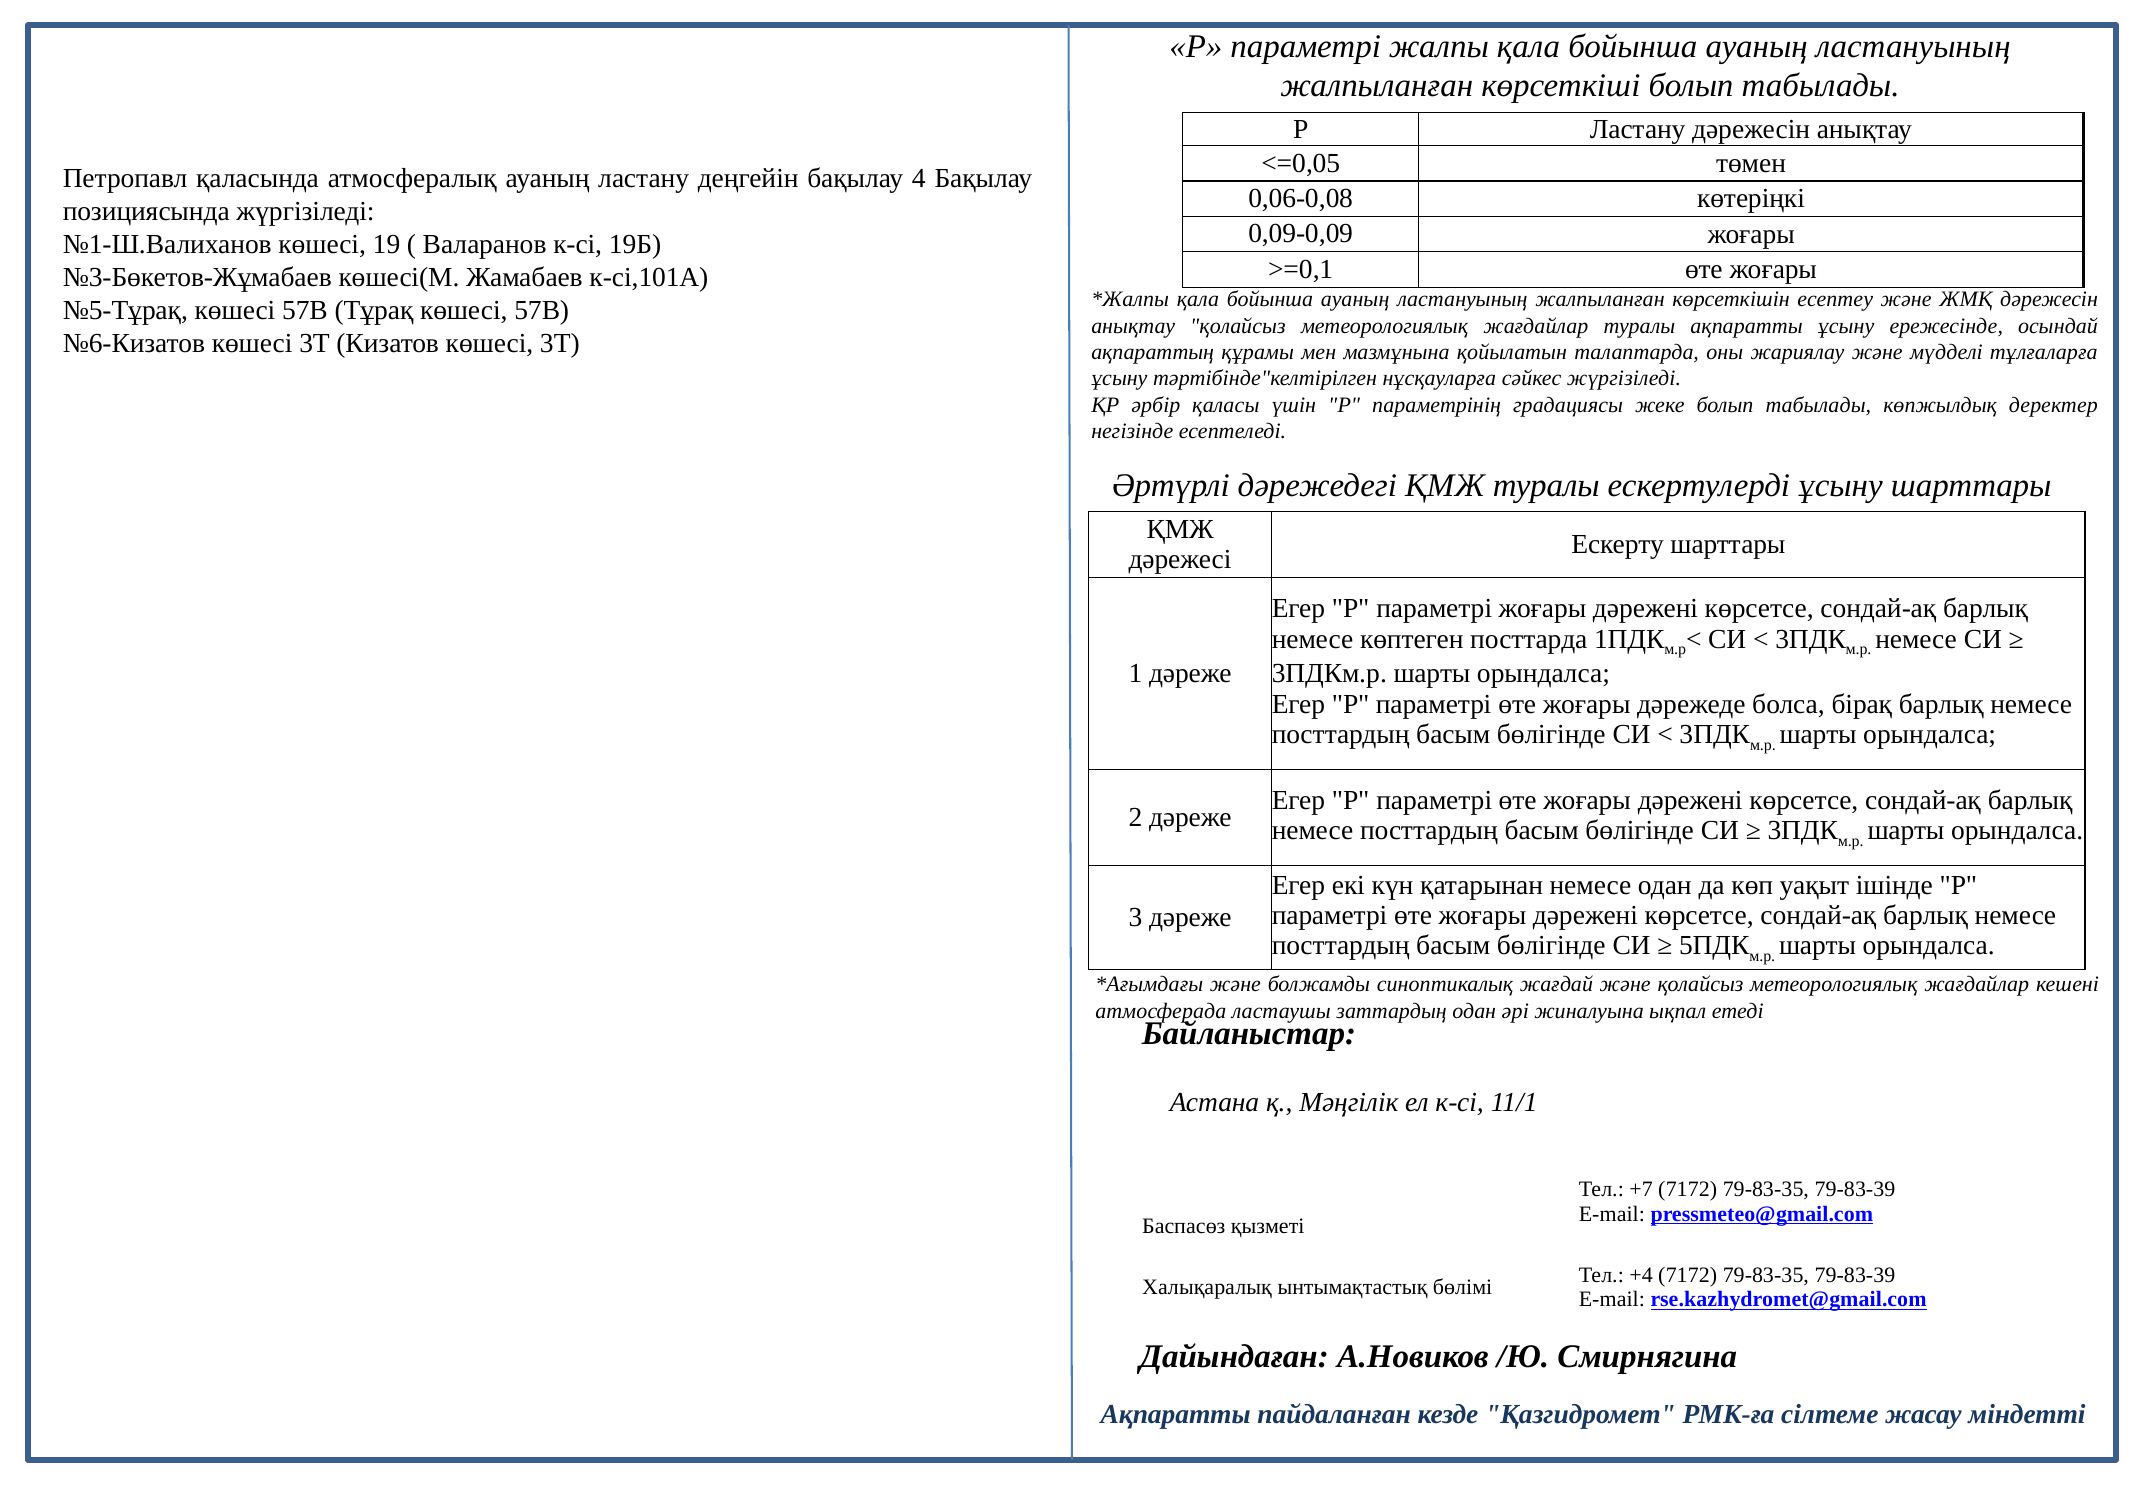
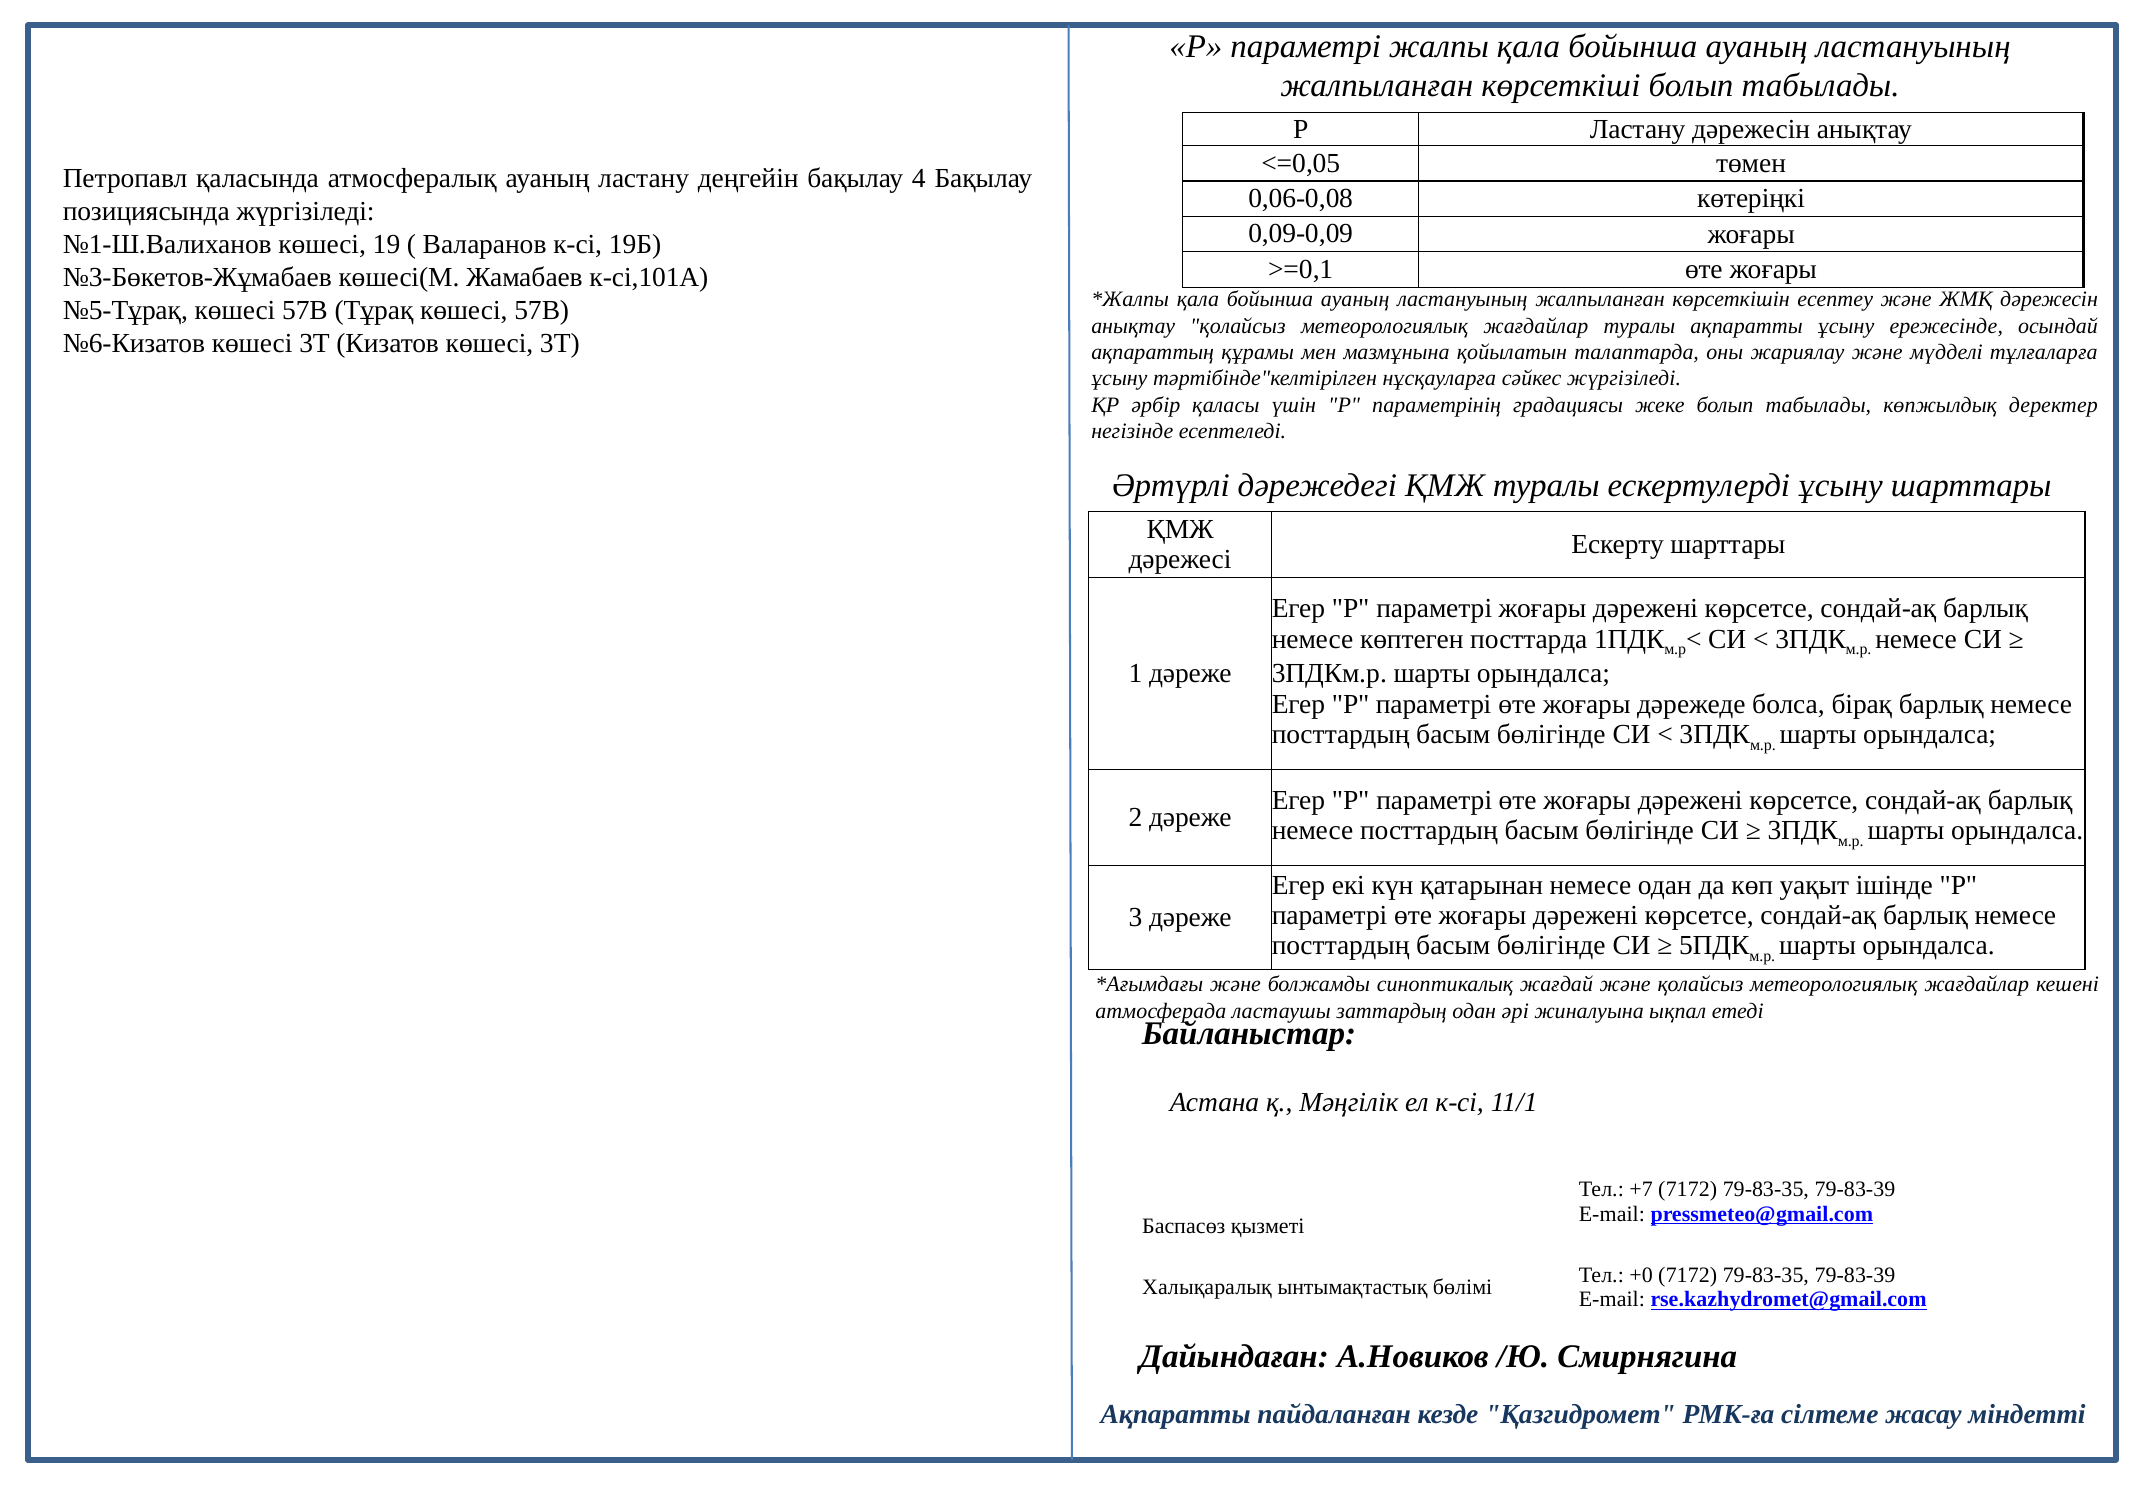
+4: +4 -> +0
